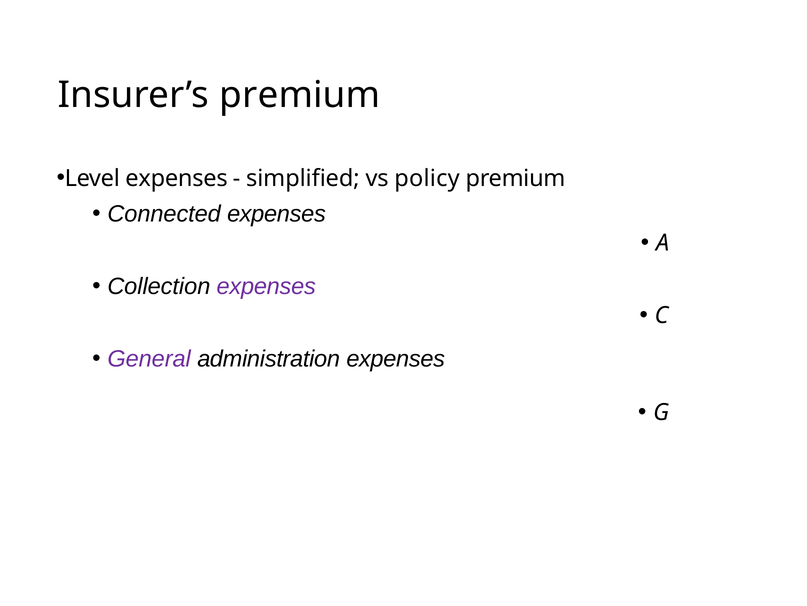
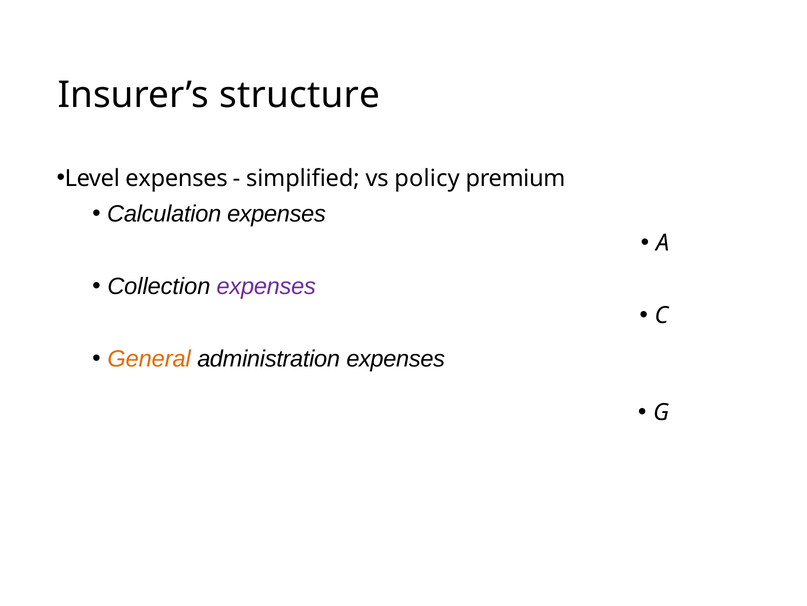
Insurer’s premium: premium -> structure
Connected: Connected -> Calculation
General colour: purple -> orange
